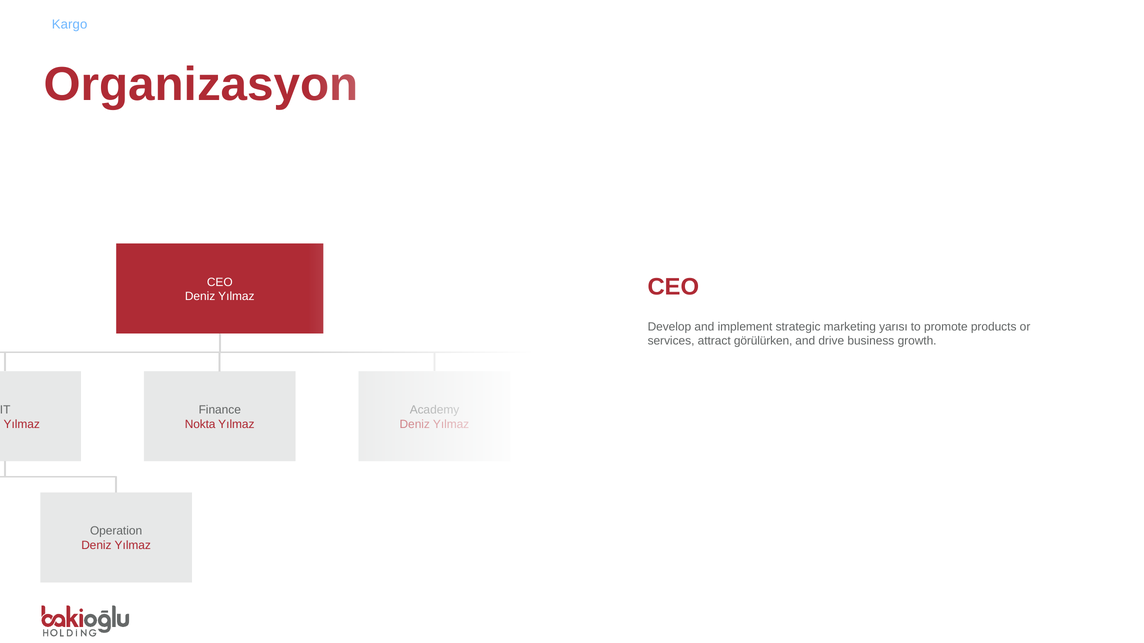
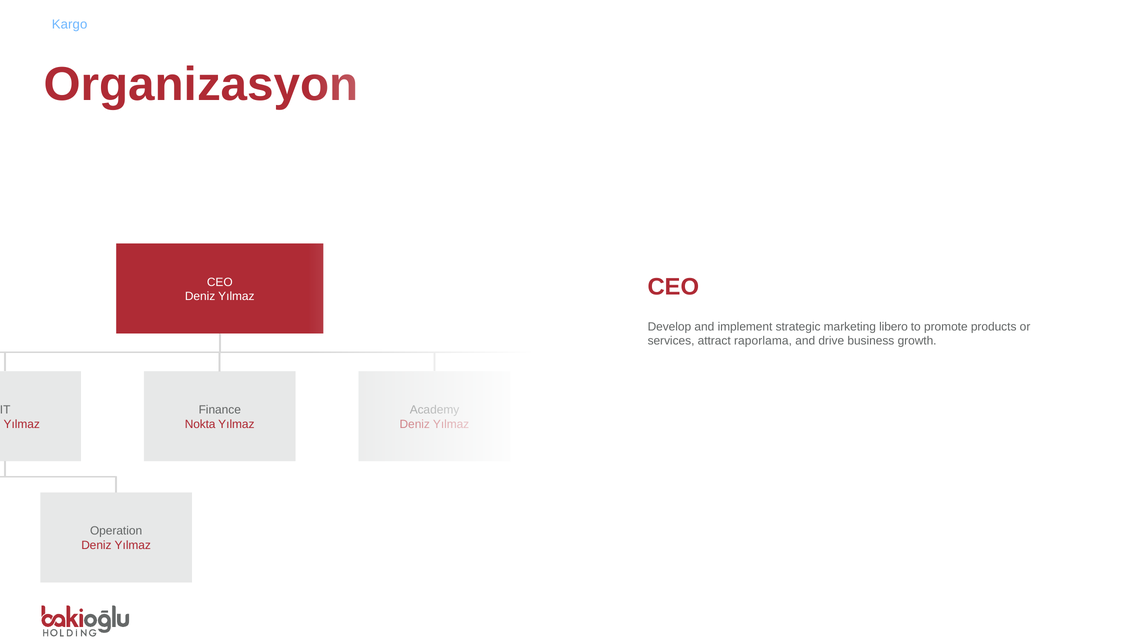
yarısı: yarısı -> libero
görülürken: görülürken -> raporlama
